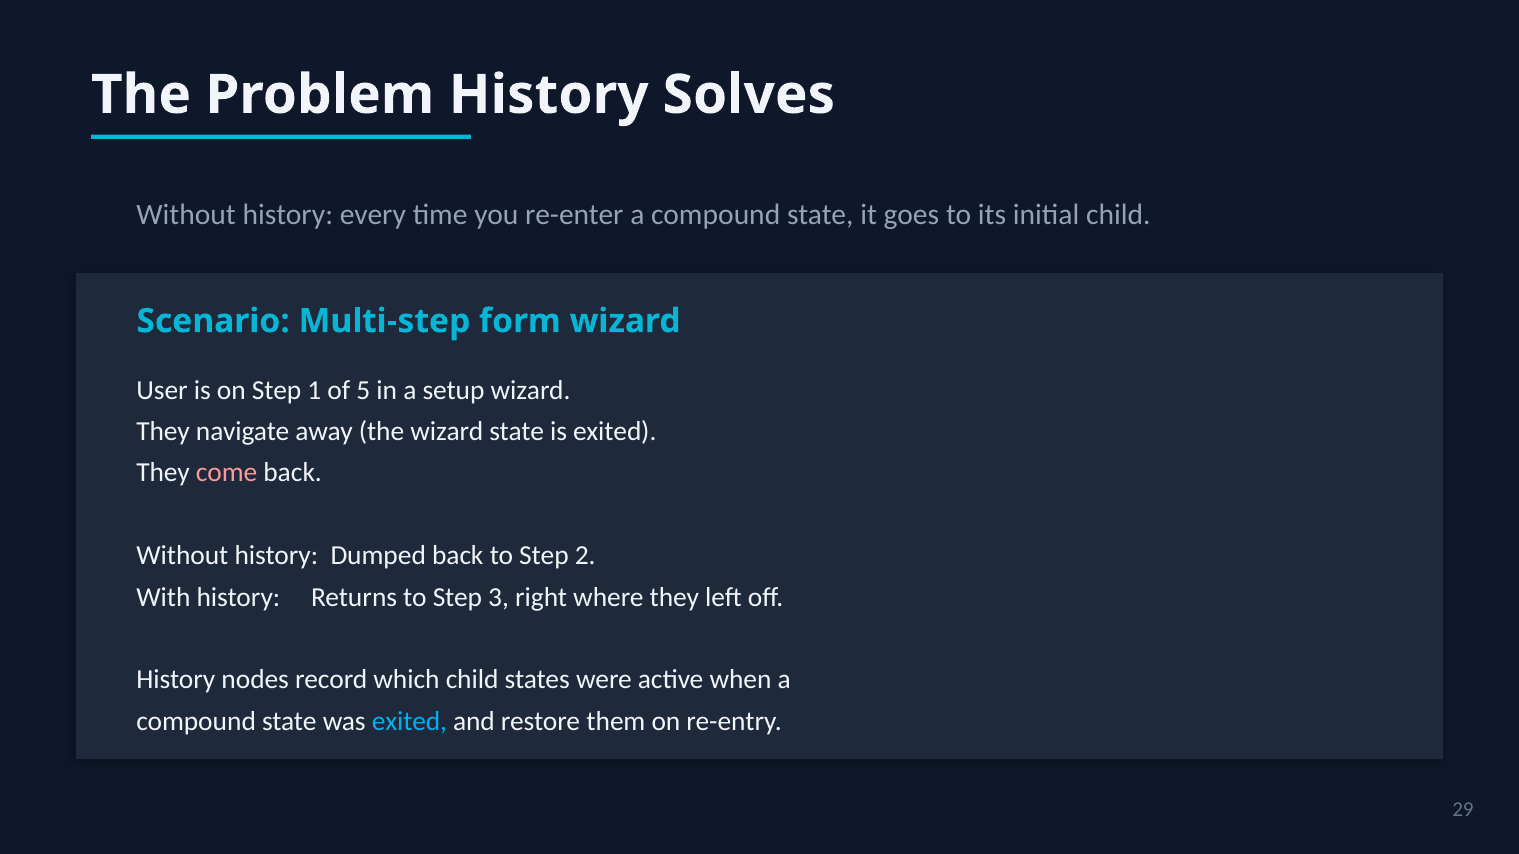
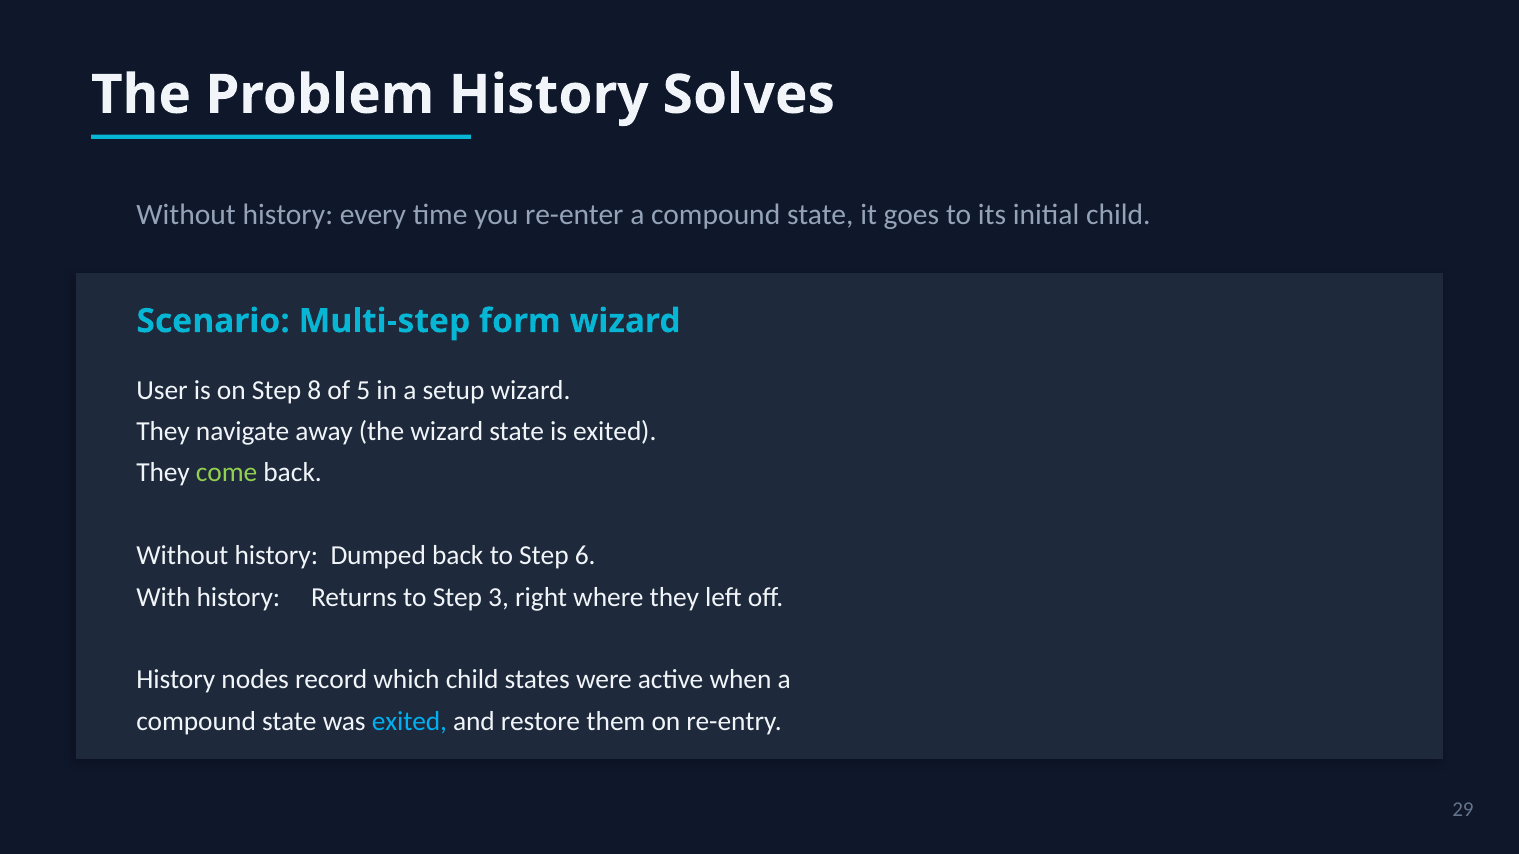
1: 1 -> 8
come colour: pink -> light green
2: 2 -> 6
